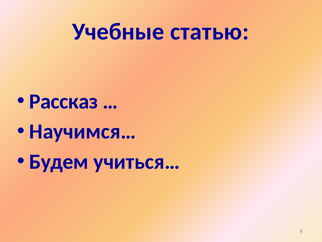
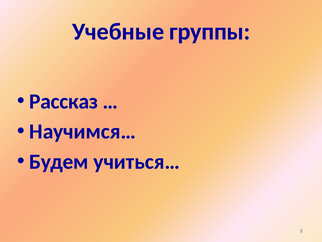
статью: статью -> группы
